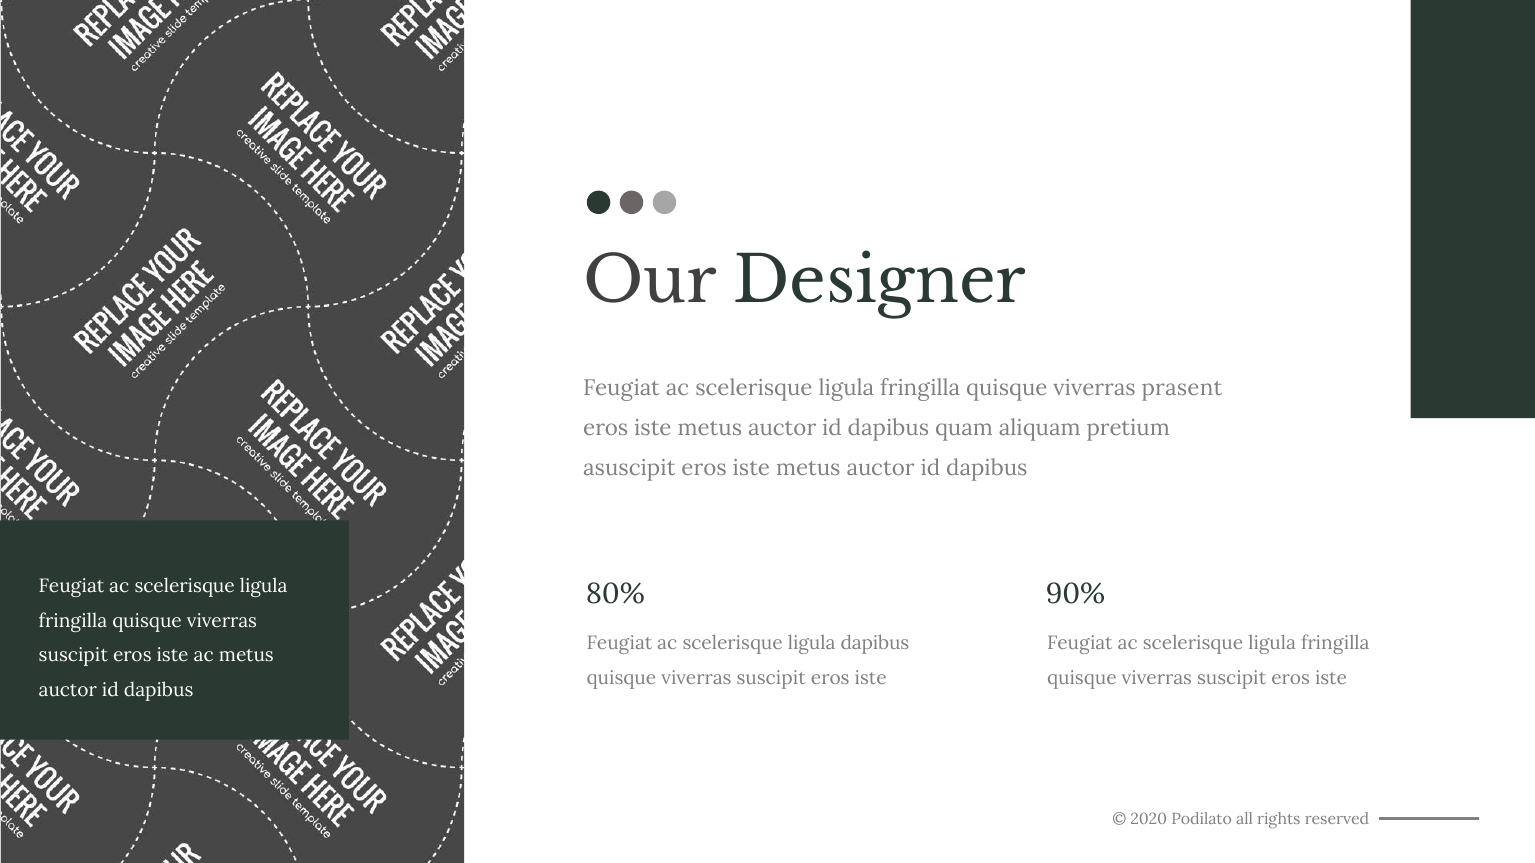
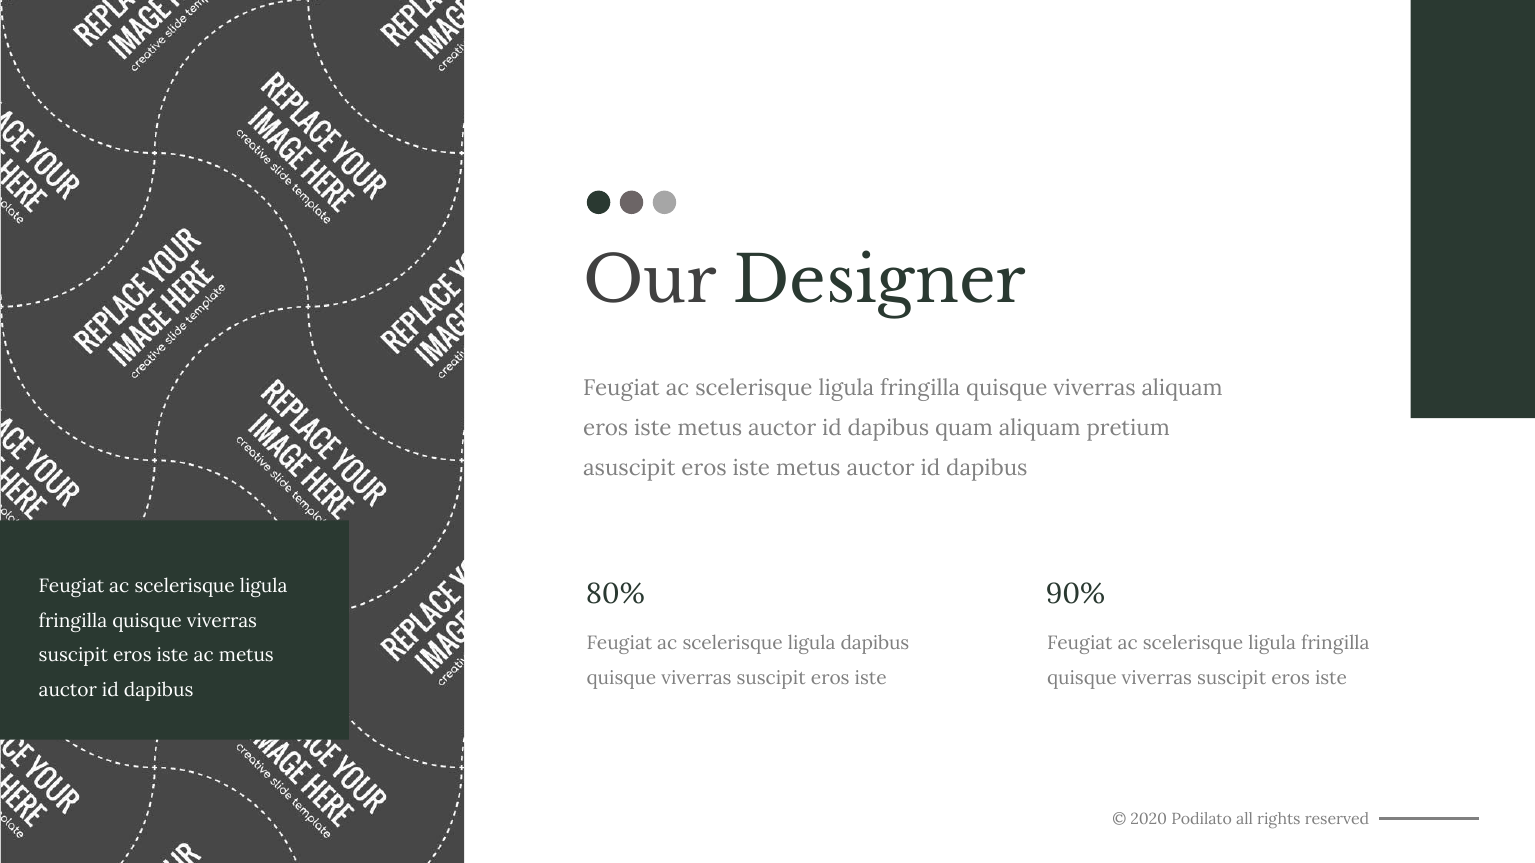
viverras prasent: prasent -> aliquam
